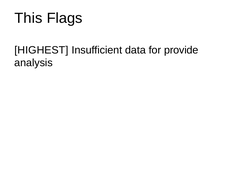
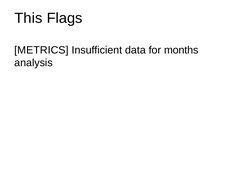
HIGHEST: HIGHEST -> METRICS
provide: provide -> months
